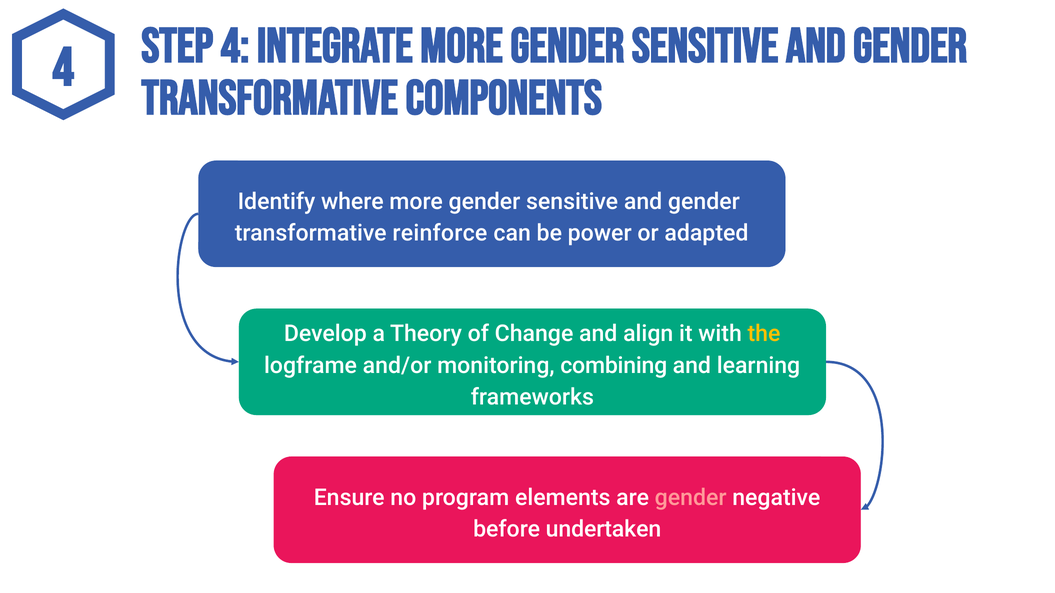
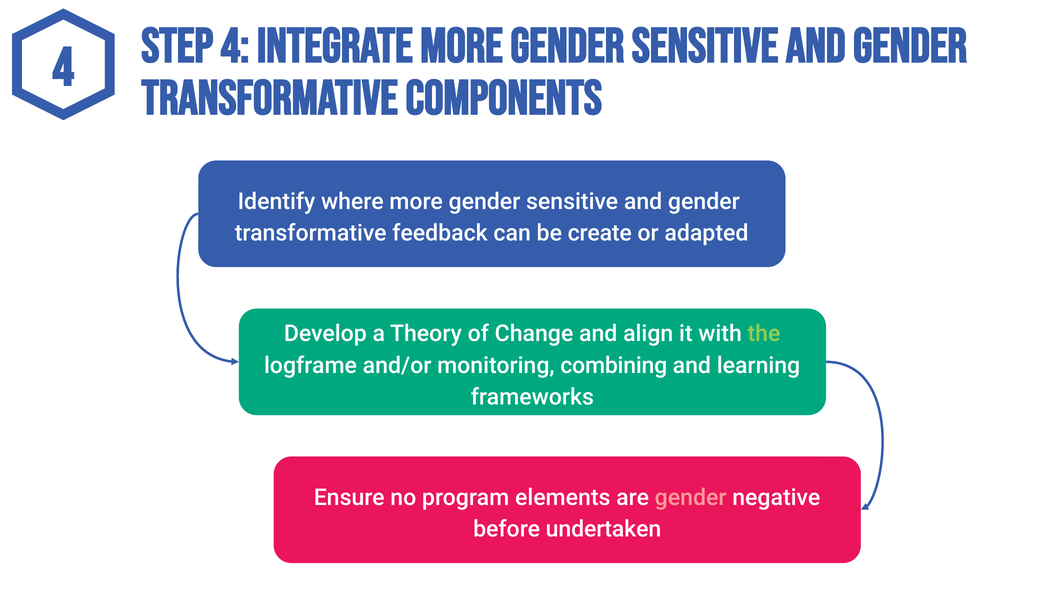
reinforce: reinforce -> feedback
power: power -> create
the colour: yellow -> light green
